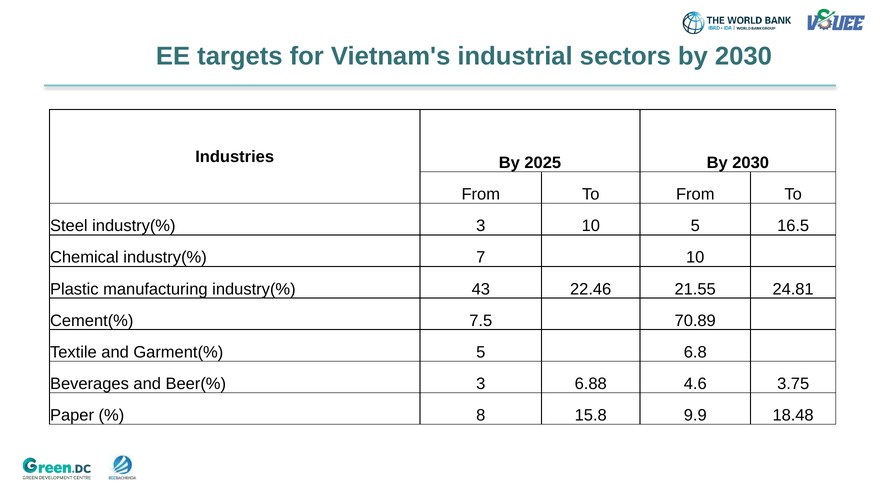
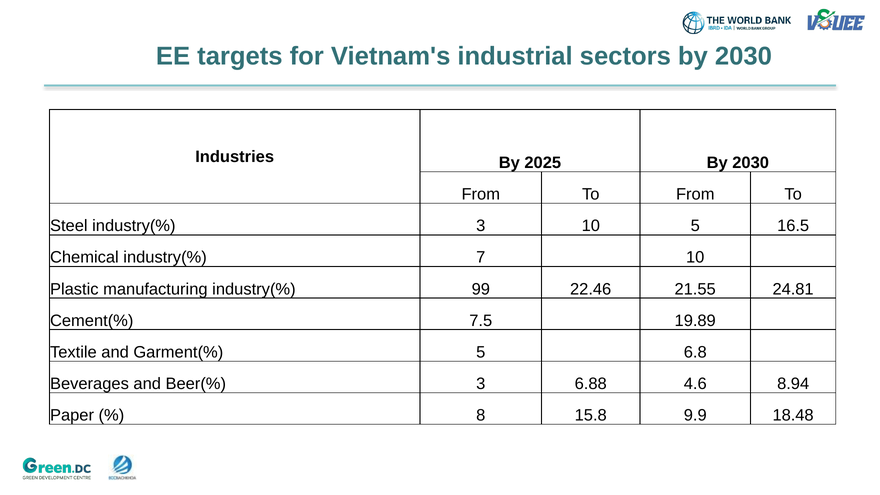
43: 43 -> 99
70.89: 70.89 -> 19.89
3.75: 3.75 -> 8.94
